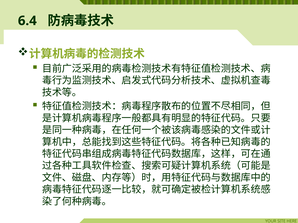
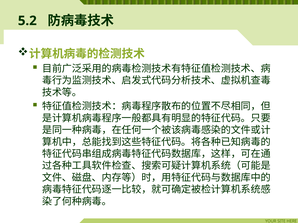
6.4: 6.4 -> 5.2
